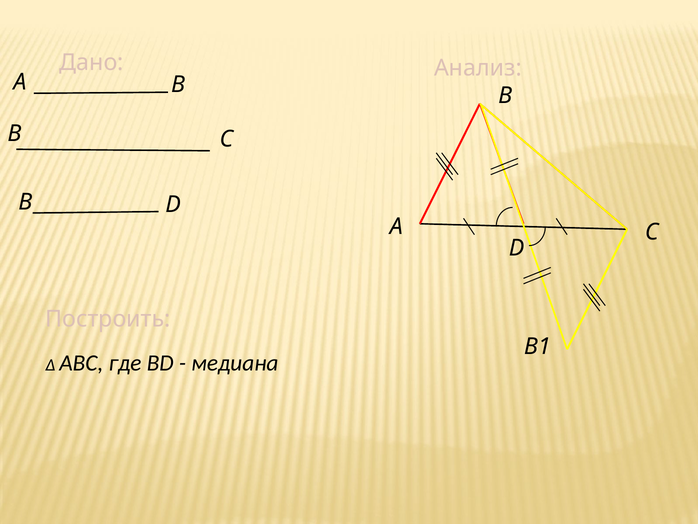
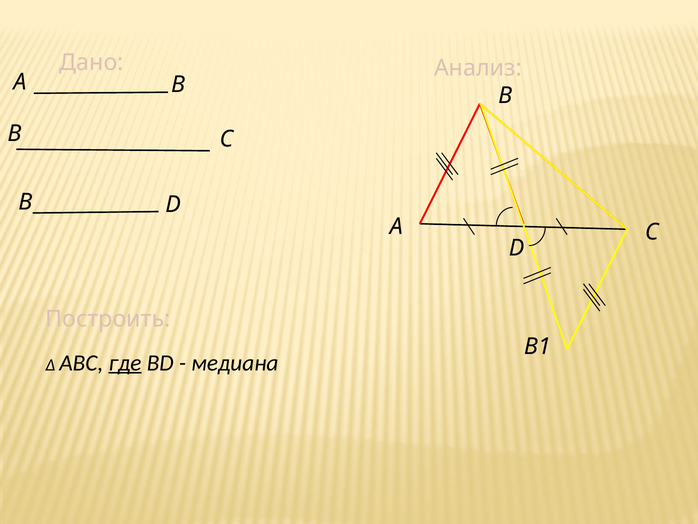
где underline: none -> present
